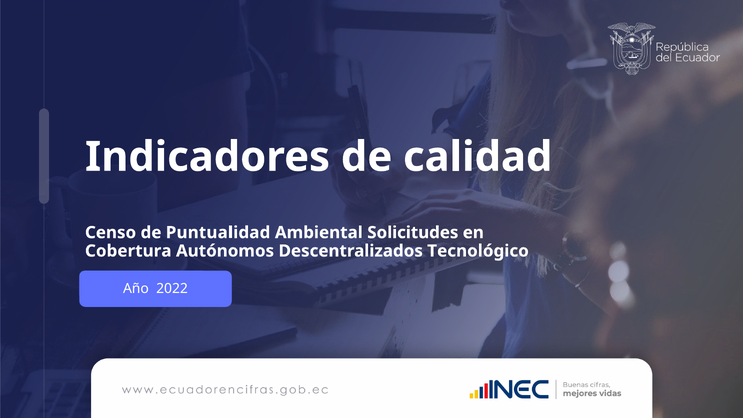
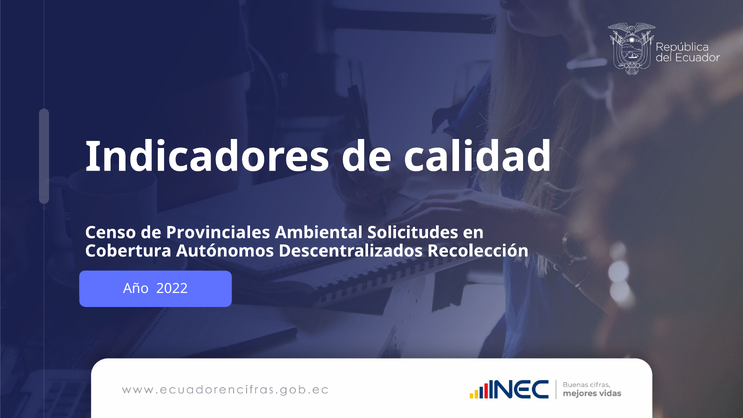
Puntualidad: Puntualidad -> Provinciales
Tecnológico: Tecnológico -> Recolección
